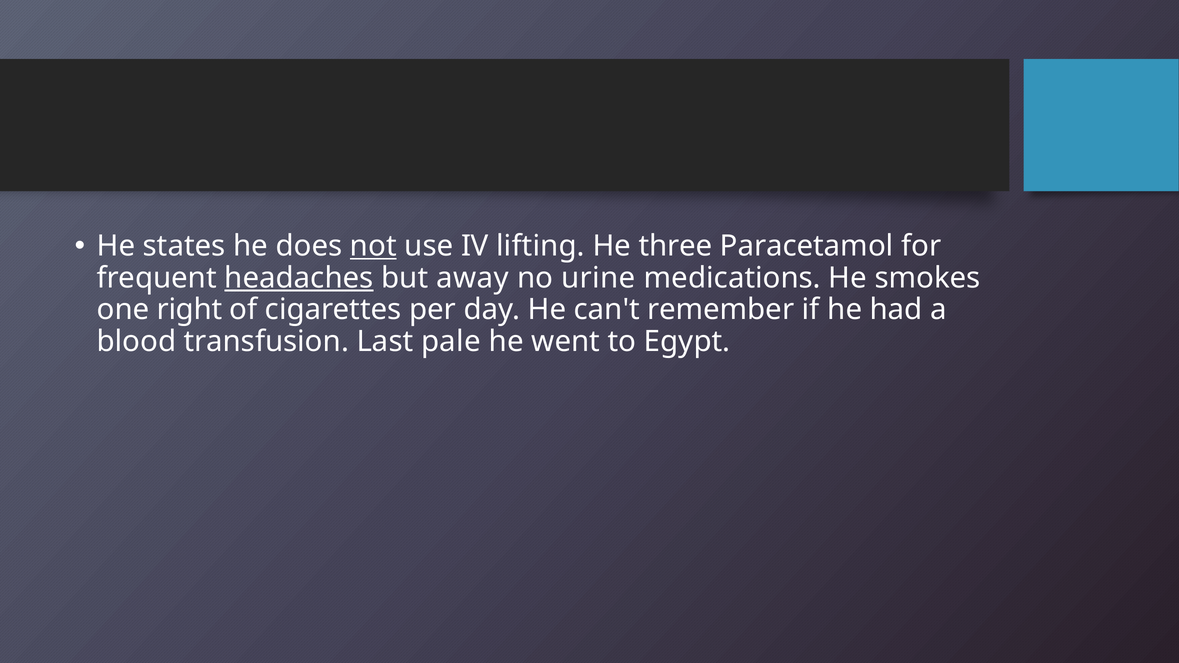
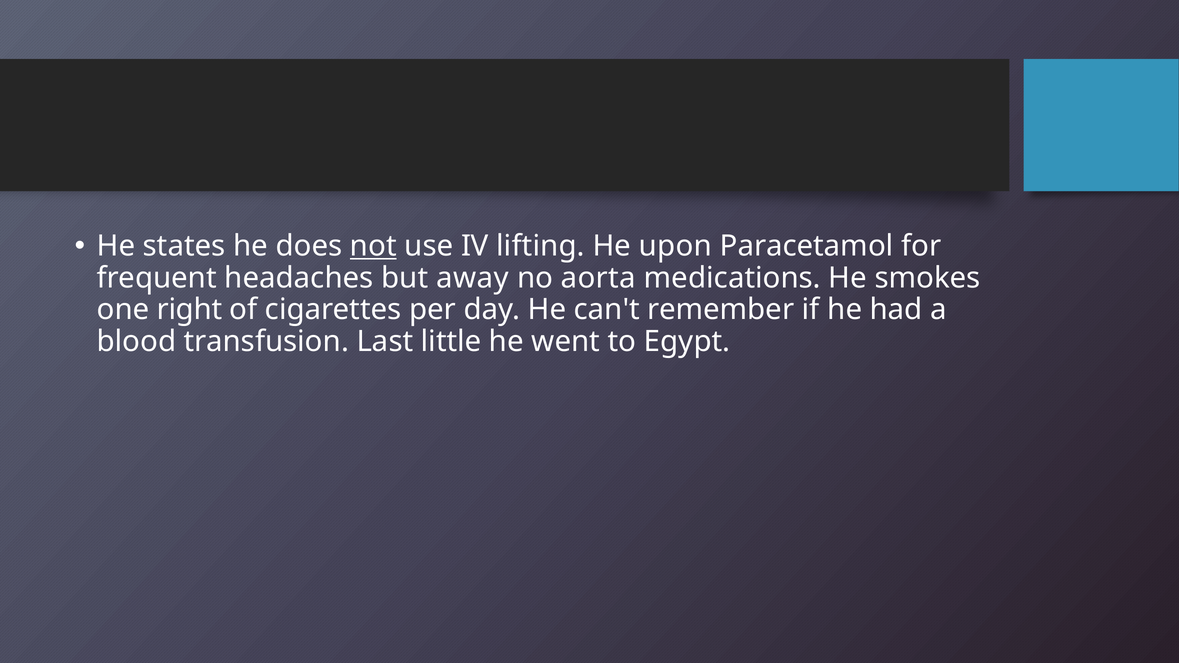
three: three -> upon
headaches underline: present -> none
urine: urine -> aorta
pale: pale -> little
